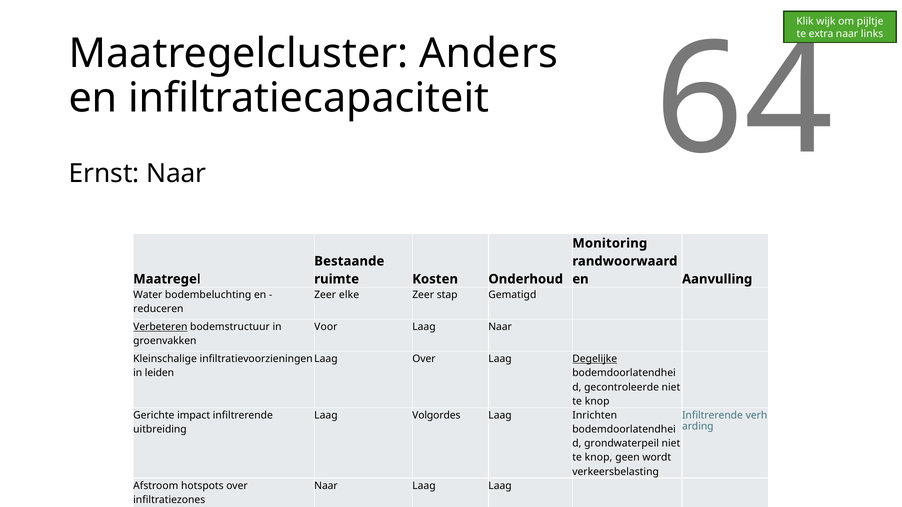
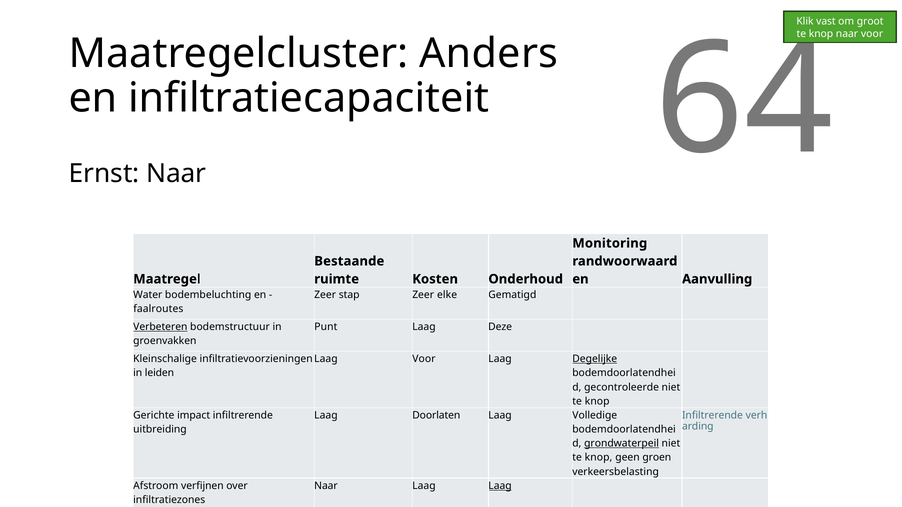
wijk: wijk -> vast
pijltje: pijltje -> groot
extra at (821, 34): extra -> knop
naar links: links -> voor
elke: elke -> stap
stap: stap -> elke
reduceren: reduceren -> faalroutes
Voor: Voor -> Punt
Laag Naar: Naar -> Deze
Laag Over: Over -> Voor
Volgordes: Volgordes -> Doorlaten
Inrichten: Inrichten -> Volledige
grondwaterpeil underline: none -> present
wordt: wordt -> groen
hotspots: hotspots -> verfijnen
Laag at (500, 486) underline: none -> present
